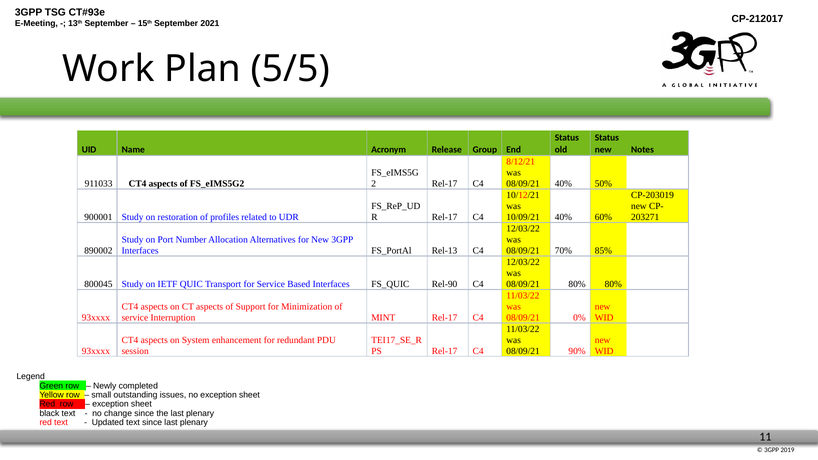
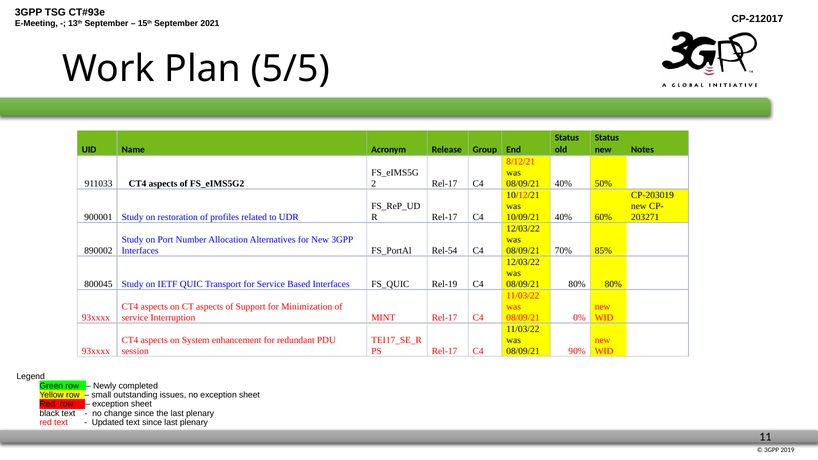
Rel-13: Rel-13 -> Rel-54
Rel-90: Rel-90 -> Rel-19
